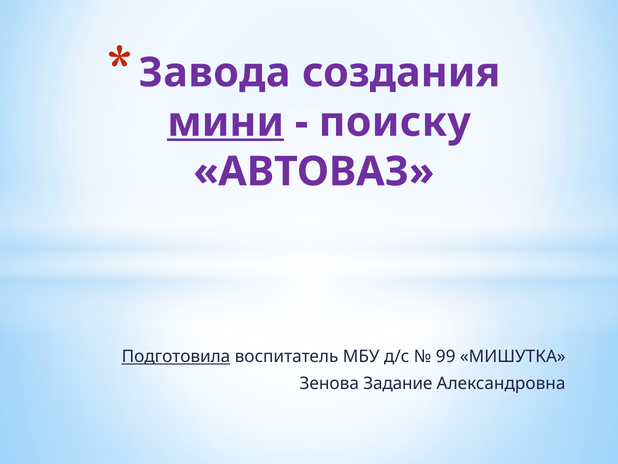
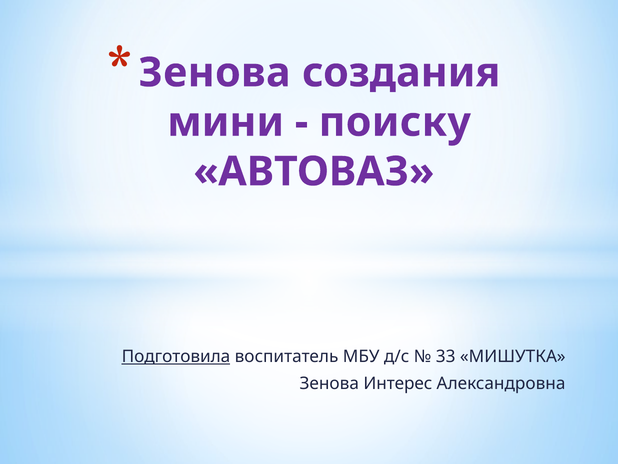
Завода at (214, 73): Завода -> Зенова
мини underline: present -> none
99: 99 -> 33
Задание: Задание -> Интерес
